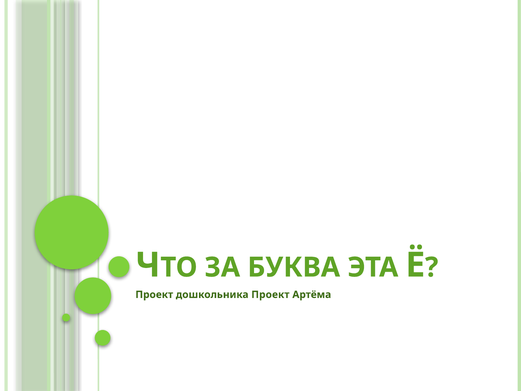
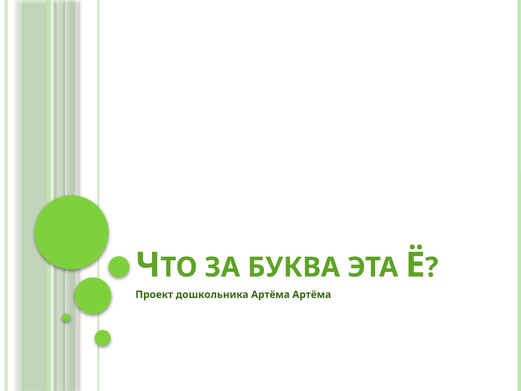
дошкольника Проект: Проект -> Артёма
